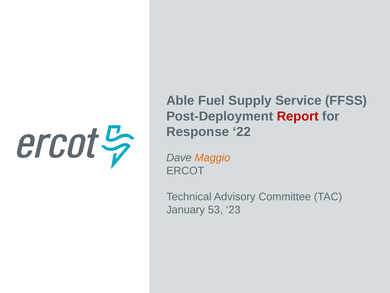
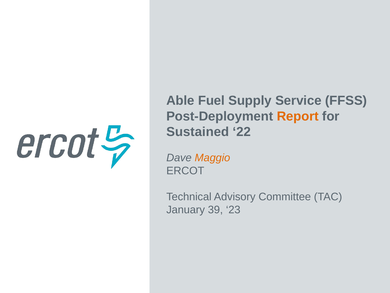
Report colour: red -> orange
Response: Response -> Sustained
53: 53 -> 39
